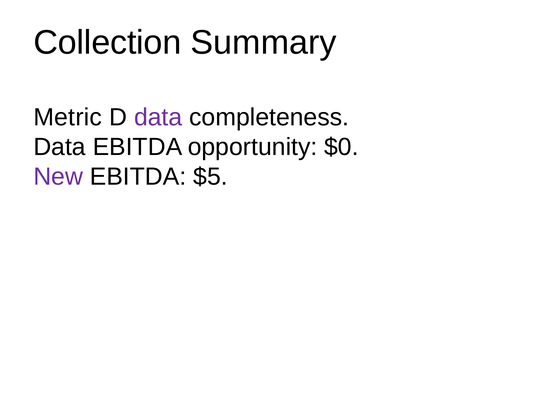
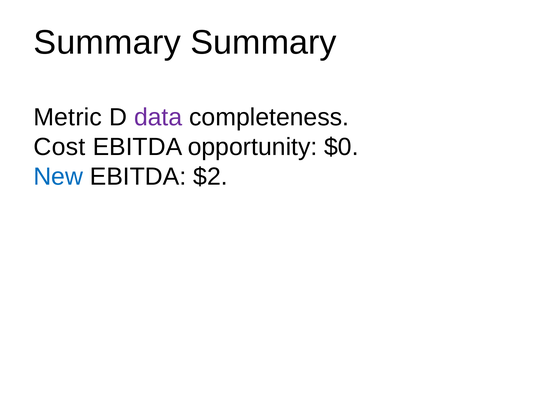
Collection at (107, 42): Collection -> Summary
Data at (60, 147): Data -> Cost
New colour: purple -> blue
$5: $5 -> $2
